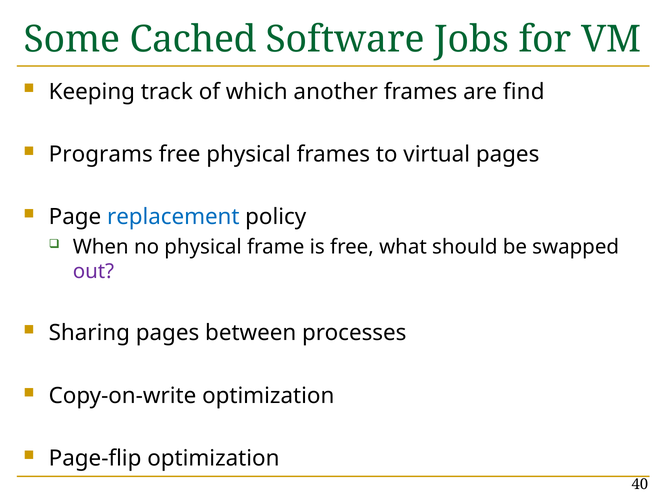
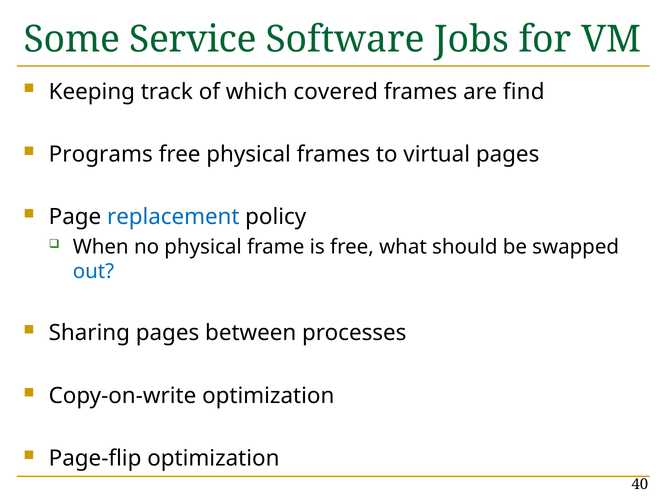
Cached: Cached -> Service
another: another -> covered
out colour: purple -> blue
